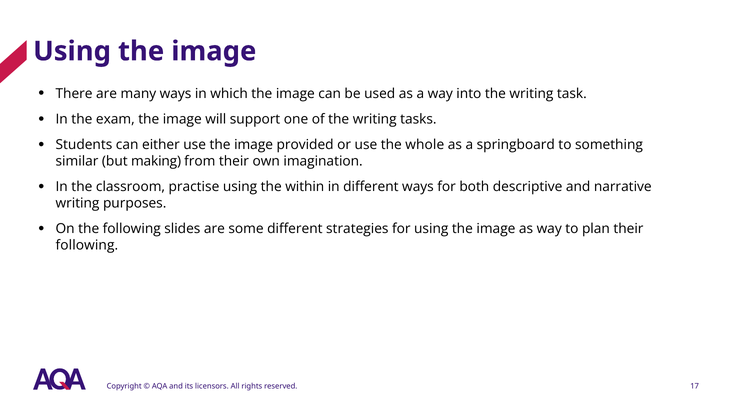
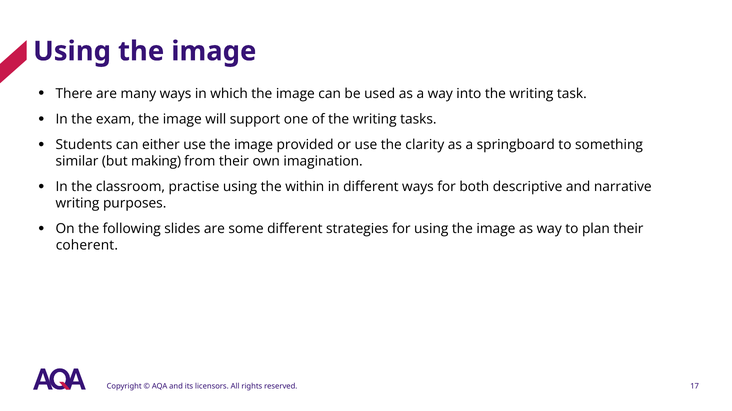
whole: whole -> clarity
following at (87, 246): following -> coherent
